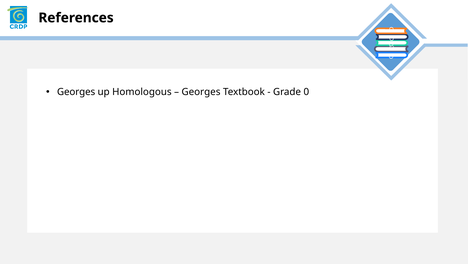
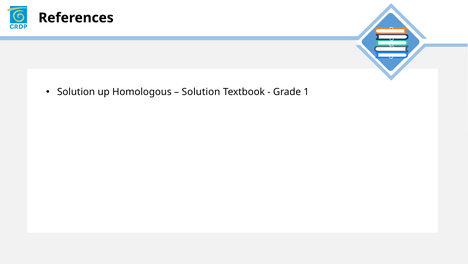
Georges at (76, 92): Georges -> Solution
Georges at (201, 92): Georges -> Solution
0: 0 -> 1
